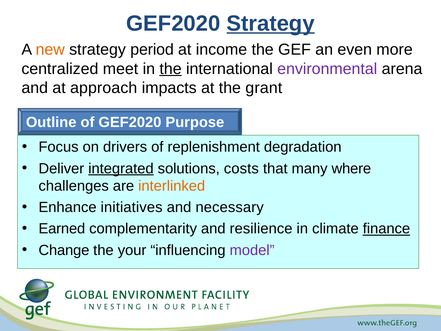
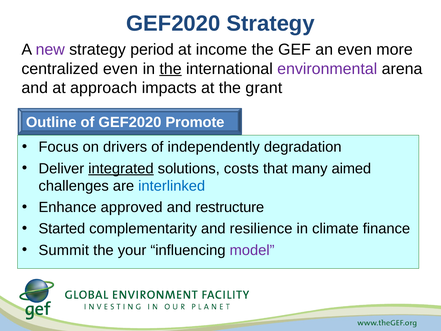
Strategy at (271, 24) underline: present -> none
new colour: orange -> purple
centralized meet: meet -> even
Purpose: Purpose -> Promote
replenishment: replenishment -> independently
where: where -> aimed
interlinked colour: orange -> blue
initiatives: initiatives -> approved
necessary: necessary -> restructure
Earned: Earned -> Started
finance underline: present -> none
Change: Change -> Summit
